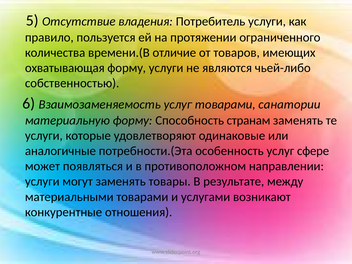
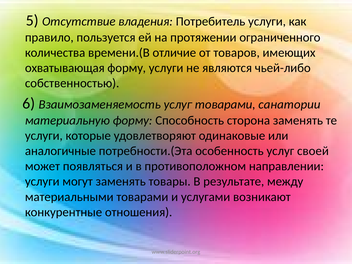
странам: странам -> сторона
сфере: сфере -> своей
